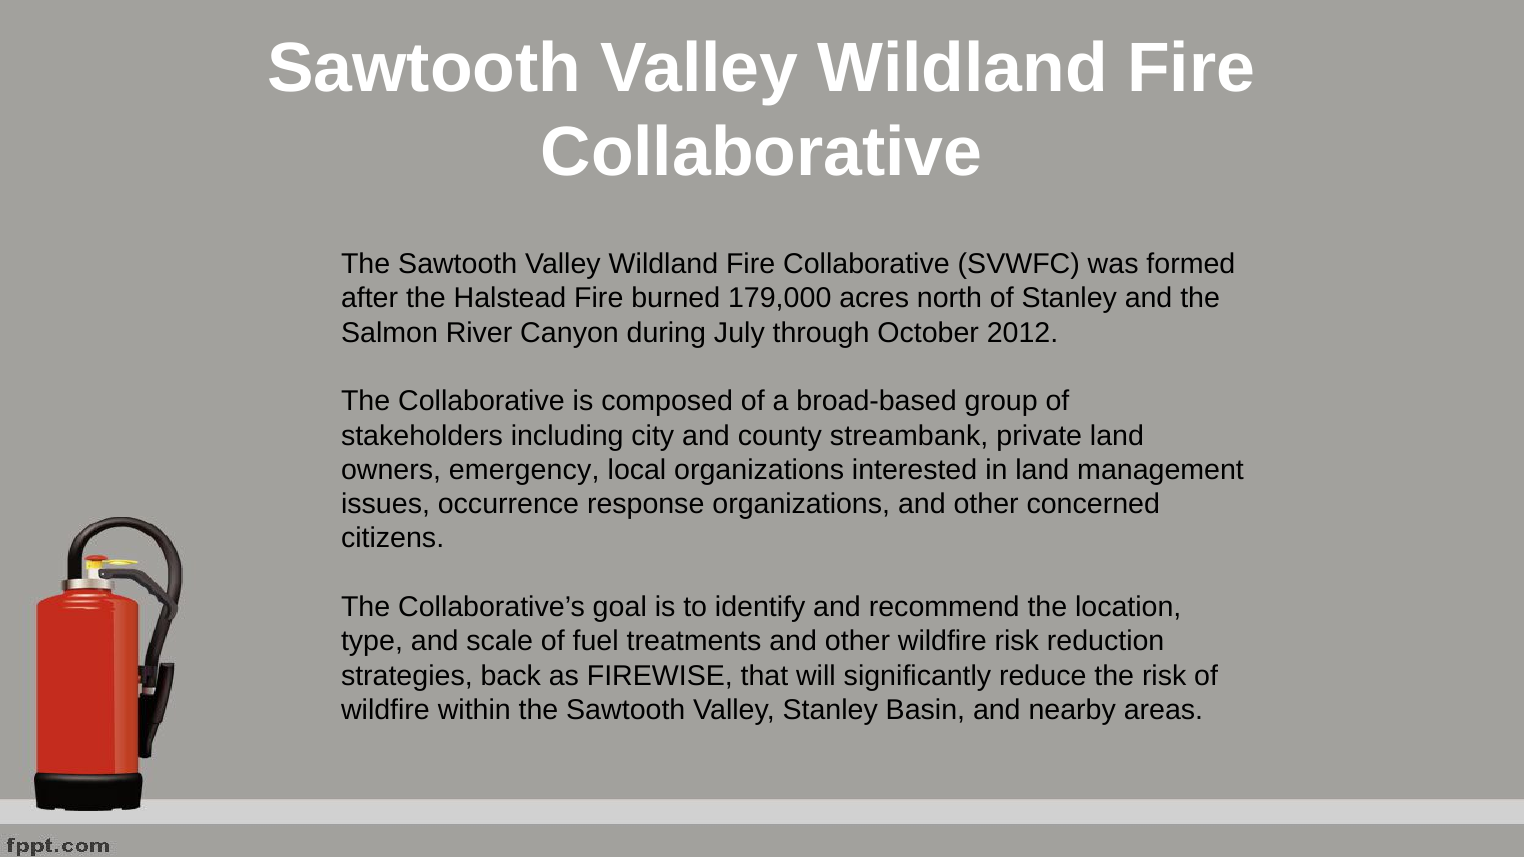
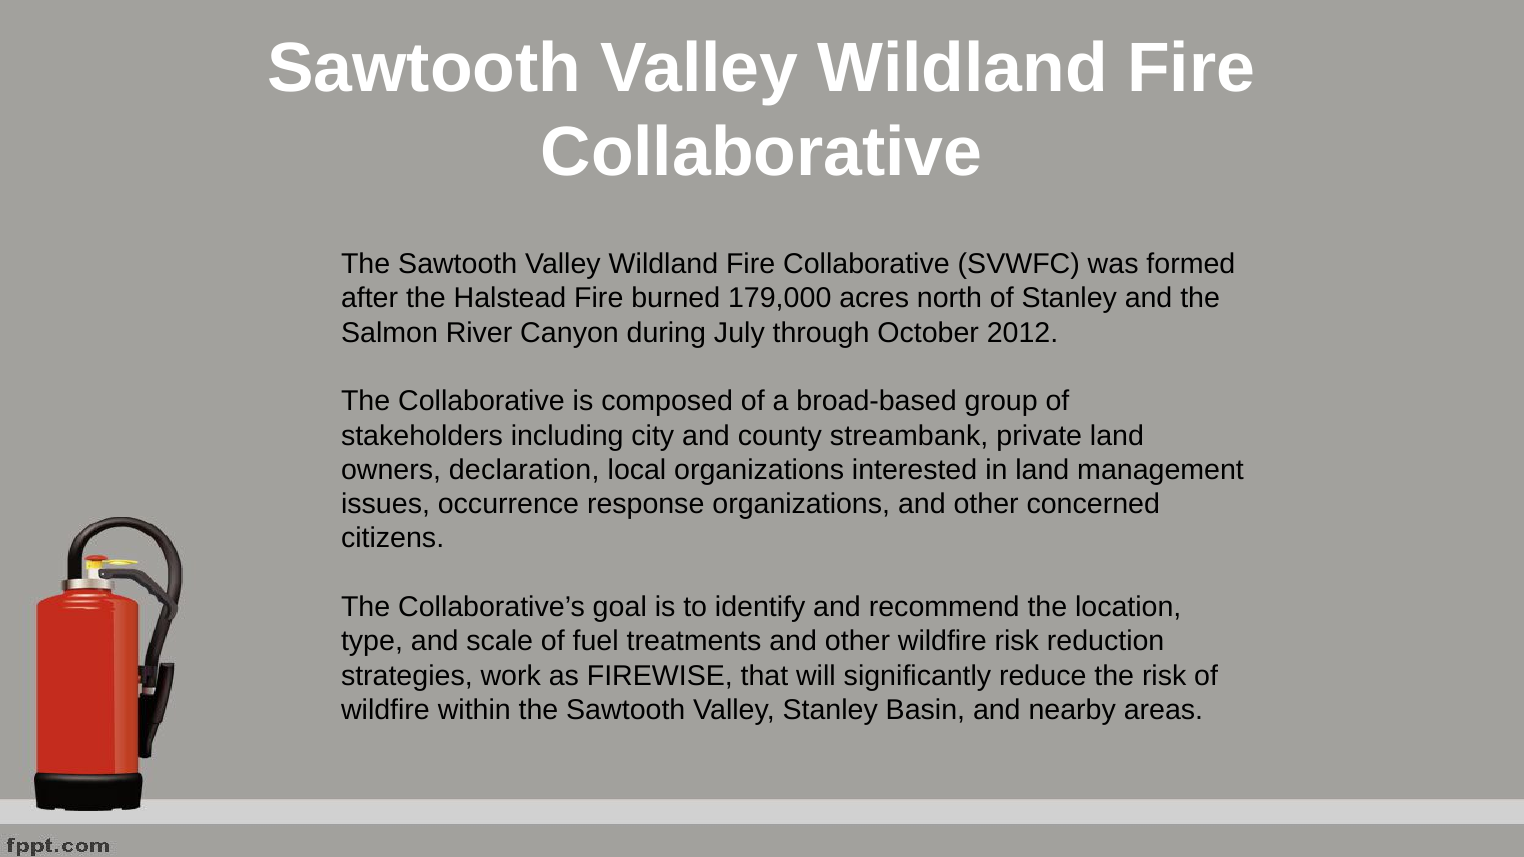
emergency: emergency -> declaration
back: back -> work
